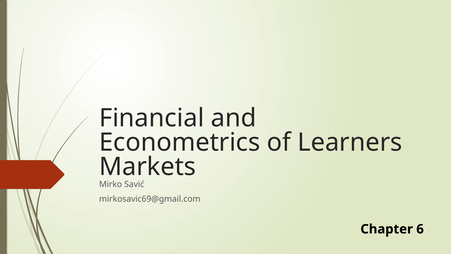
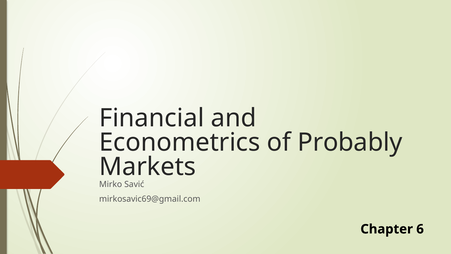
Learners: Learners -> Probably
